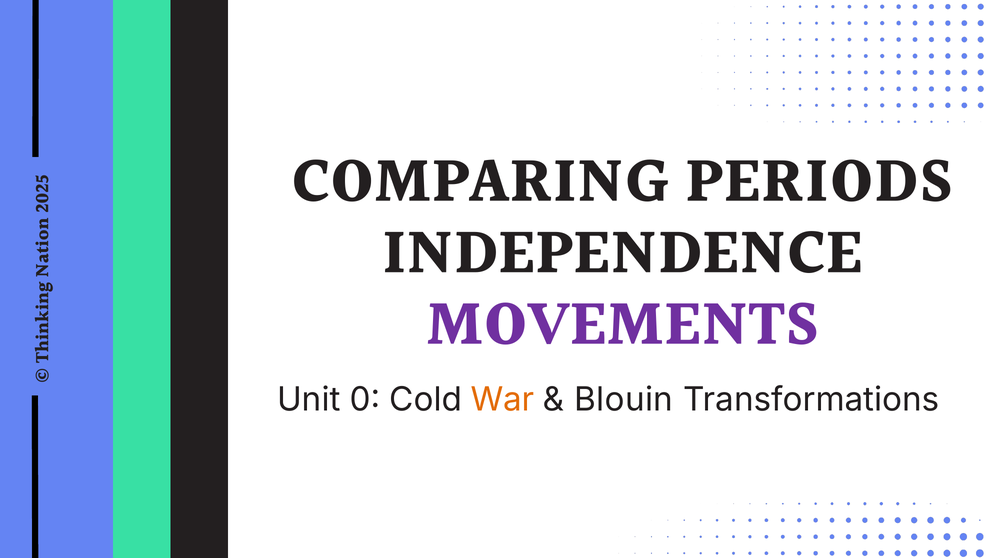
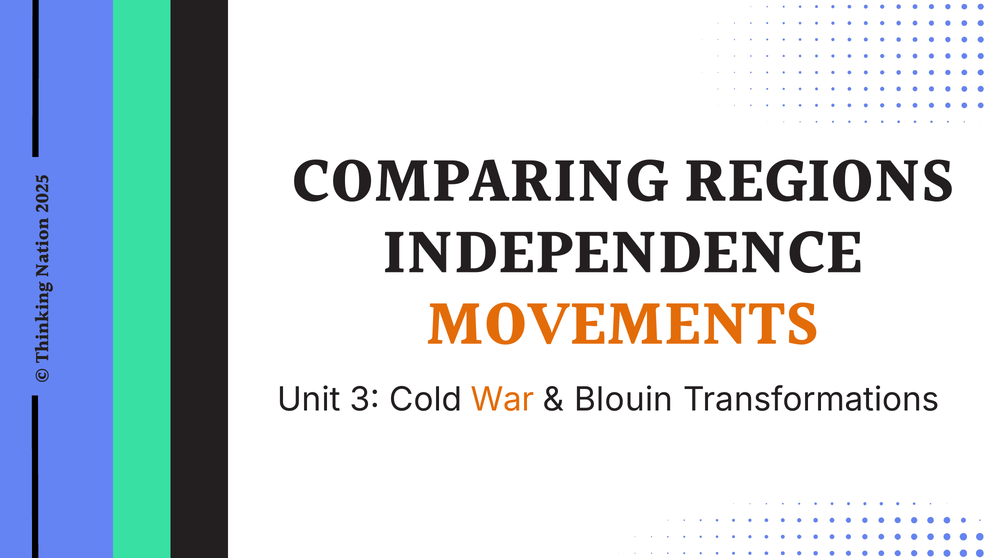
PERIODS: PERIODS -> REGIONS
MOVEMENTS colour: purple -> orange
Unit 0: 0 -> 3
